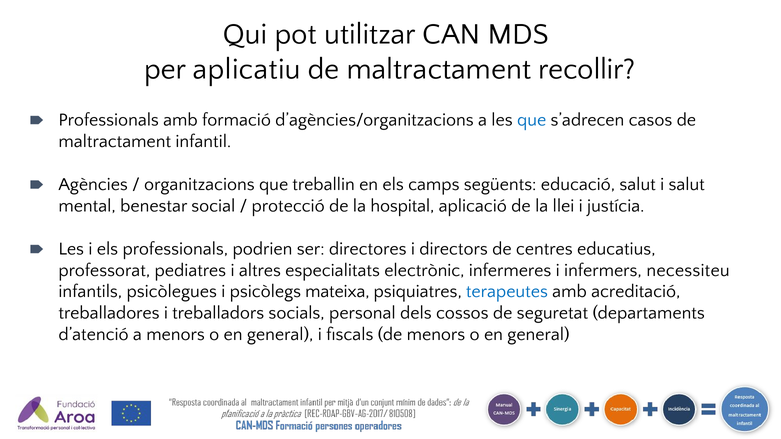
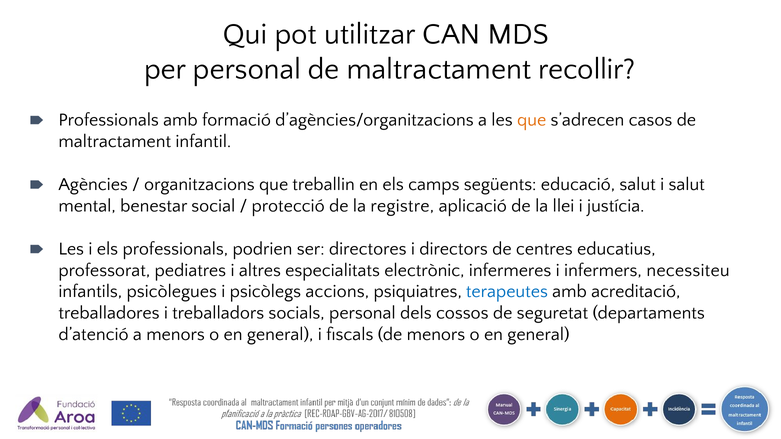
per aplicatiu: aplicatiu -> personal
que at (532, 120) colour: blue -> orange
hospital: hospital -> registre
mateixa: mateixa -> accions
